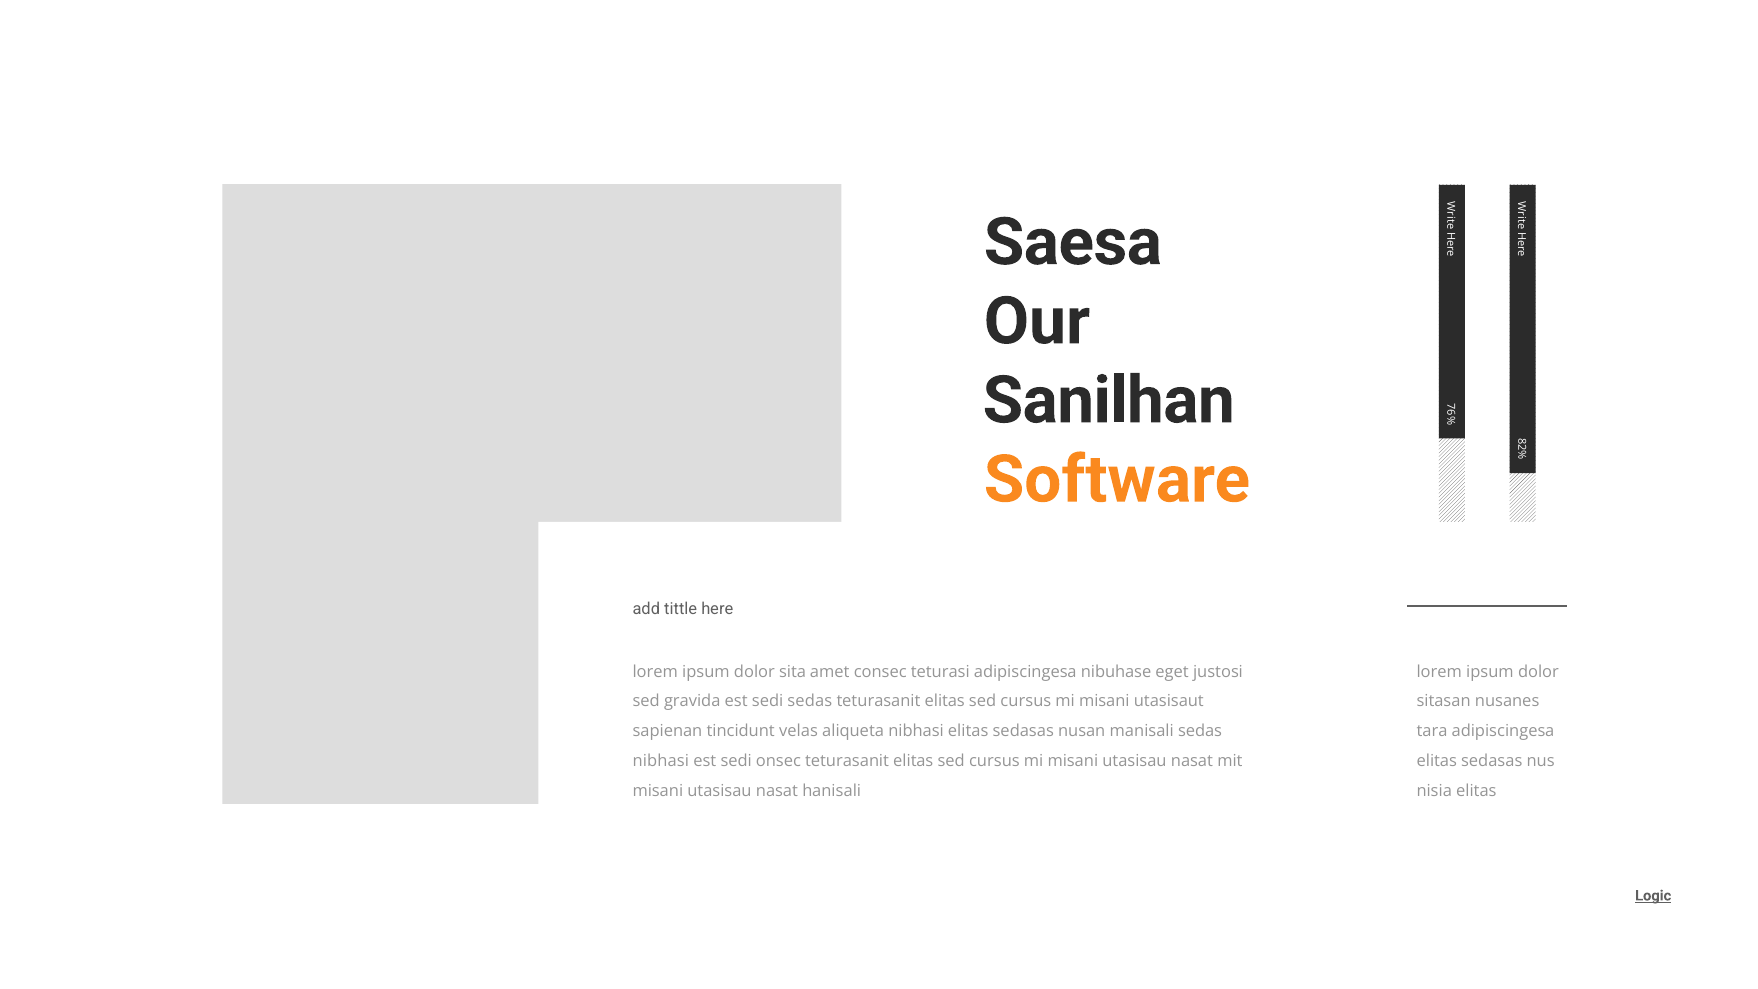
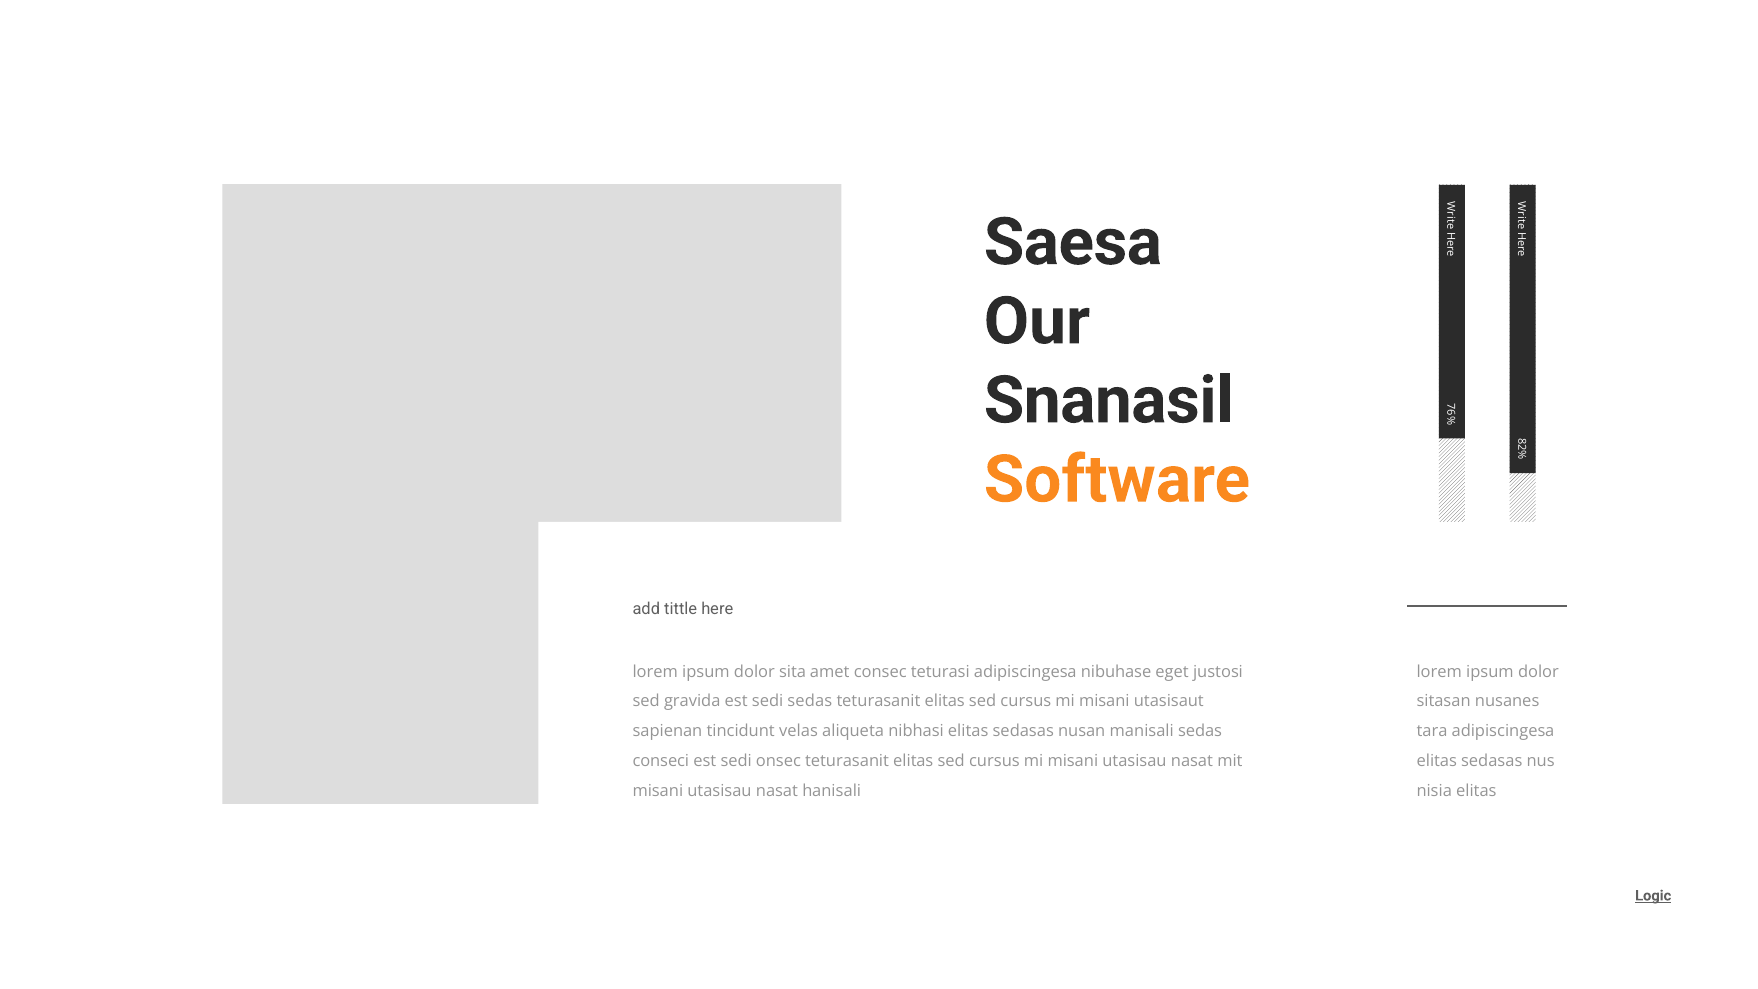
Sanilhan: Sanilhan -> Snanasil
nibhasi at (661, 761): nibhasi -> conseci
